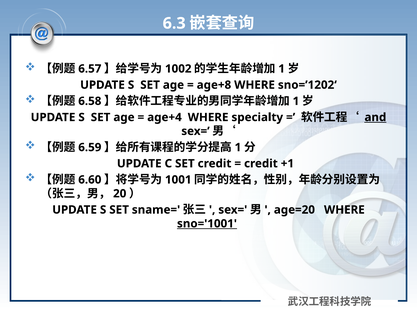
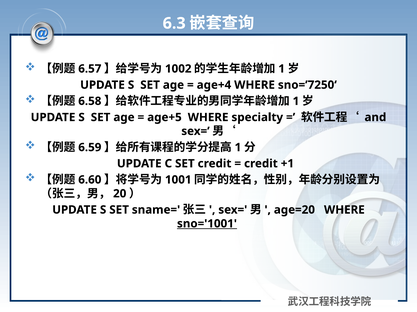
age+8: age+8 -> age+4
sno=’1202‘: sno=’1202‘ -> sno=’7250‘
age+4: age+4 -> age+5
and underline: present -> none
